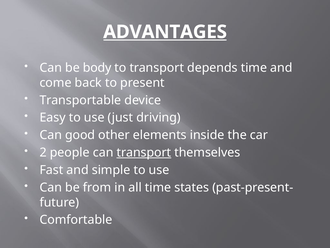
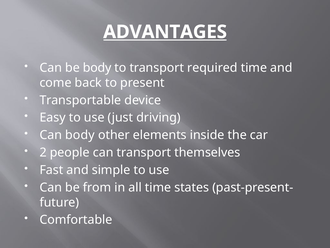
depends: depends -> required
Can good: good -> body
transport at (144, 152) underline: present -> none
